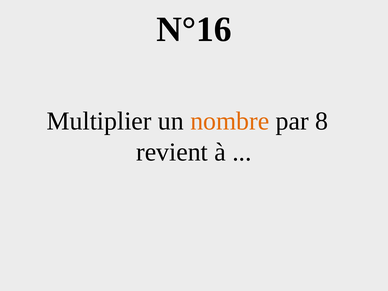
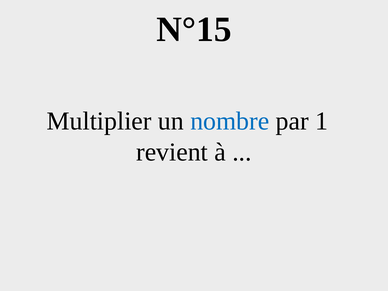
N°16: N°16 -> N°15
nombre colour: orange -> blue
8: 8 -> 1
